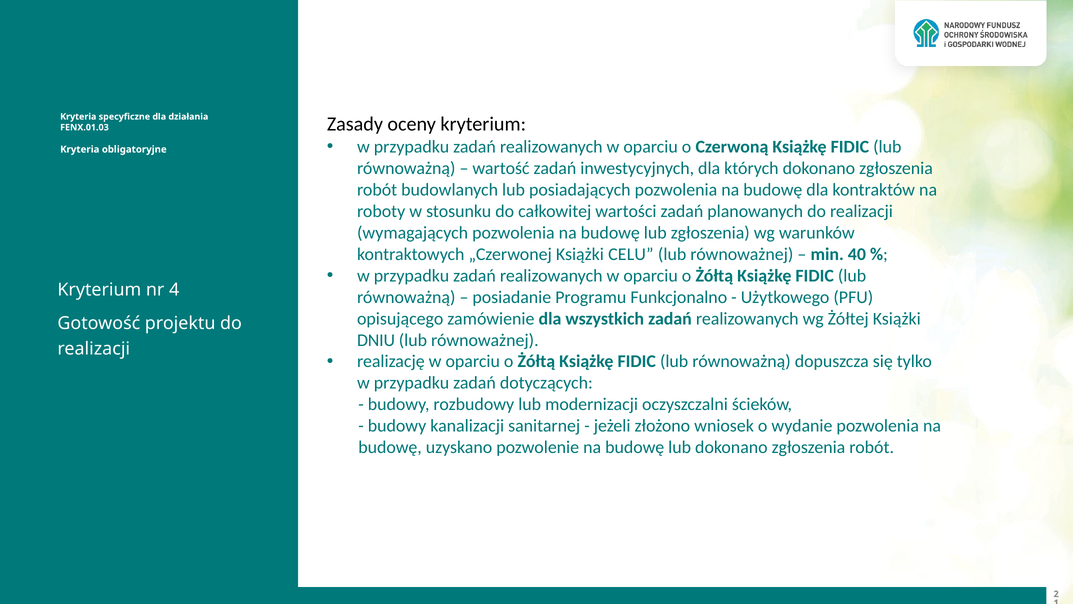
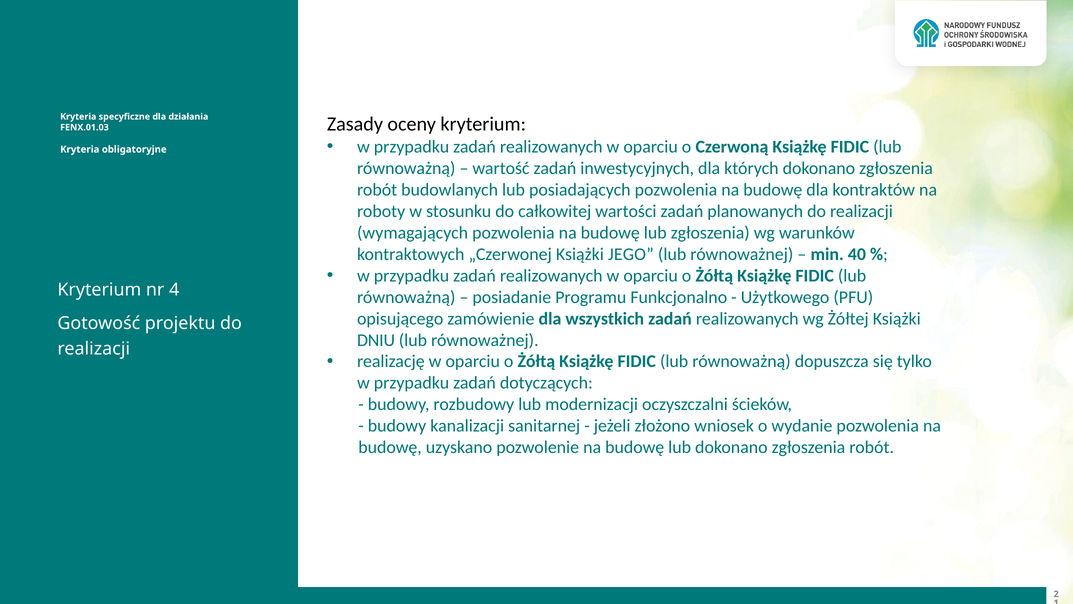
CELU: CELU -> JEGO
